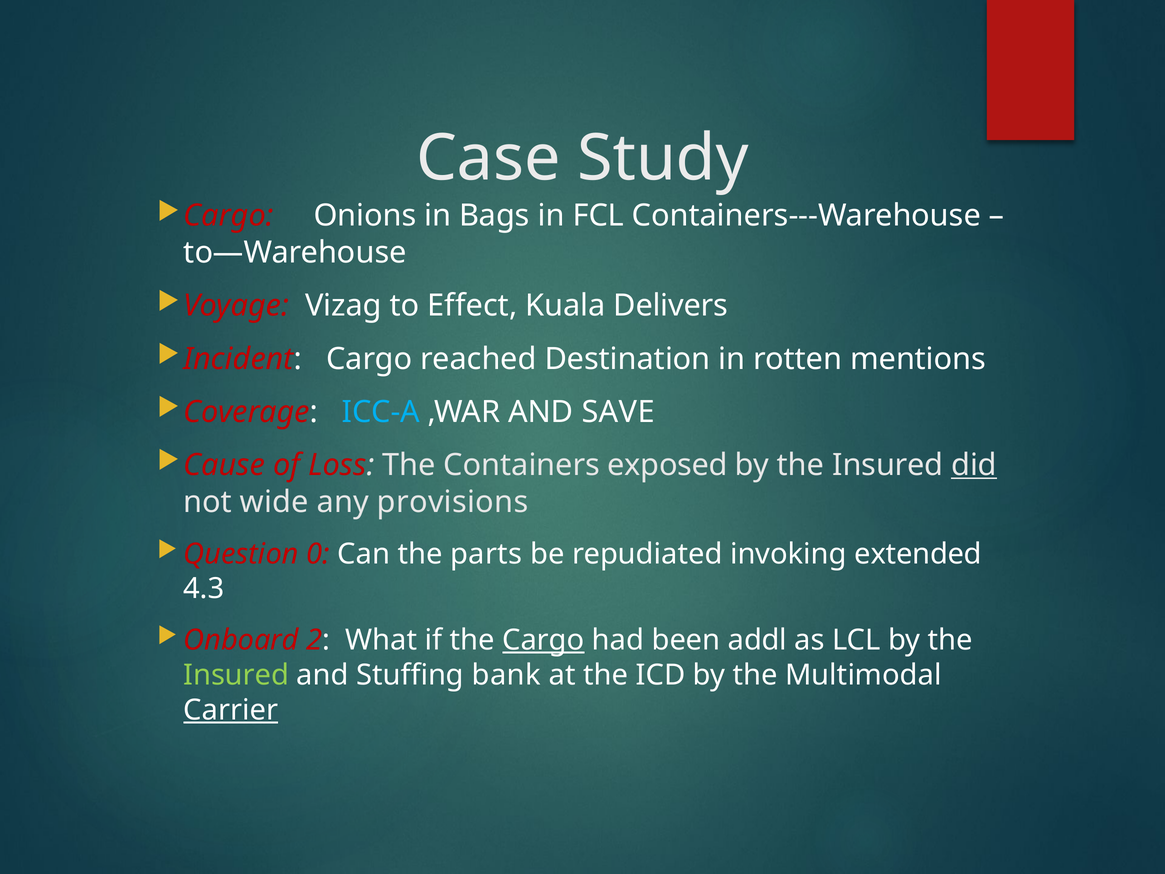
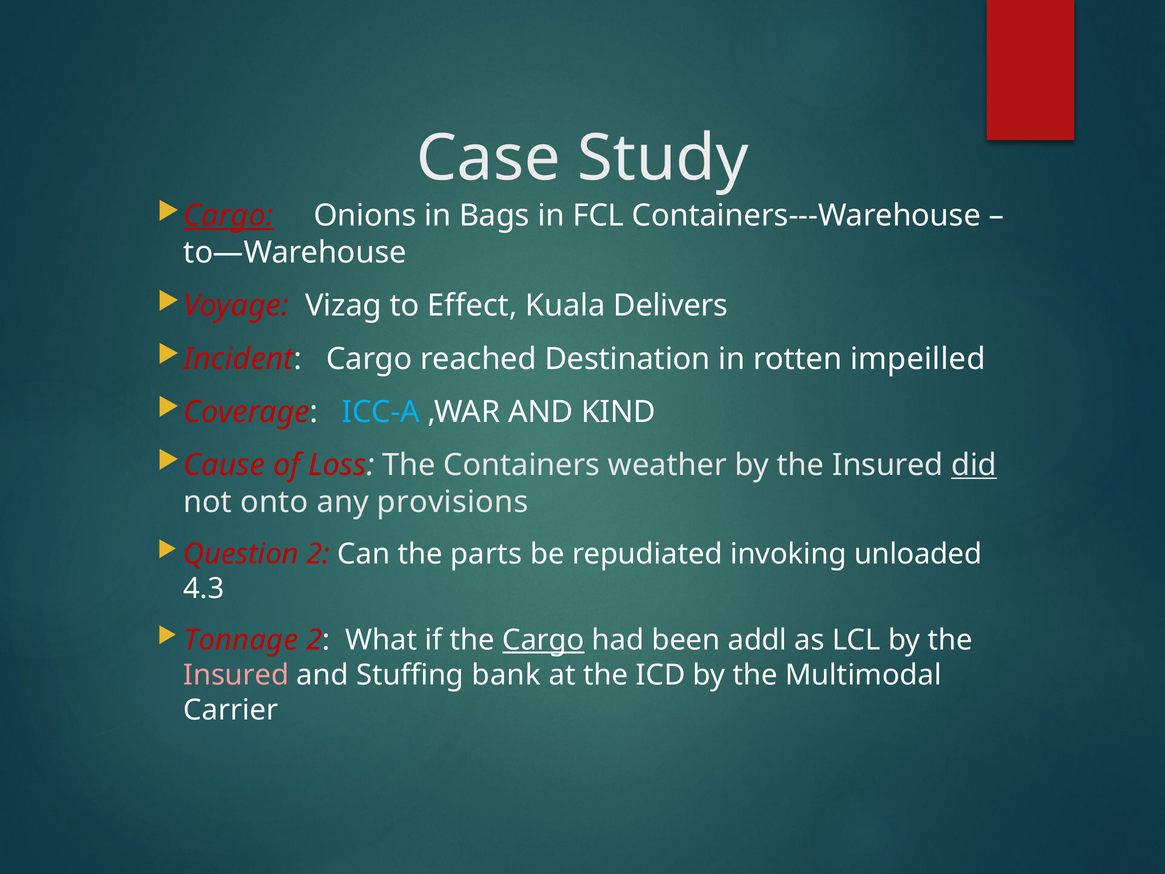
Cargo at (229, 216) underline: none -> present
mentions: mentions -> impeilled
SAVE: SAVE -> KIND
exposed: exposed -> weather
wide: wide -> onto
Question 0: 0 -> 2
extended: extended -> unloaded
Onboard: Onboard -> Tonnage
Insured at (236, 675) colour: light green -> pink
Carrier underline: present -> none
